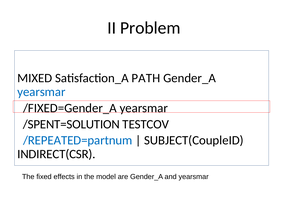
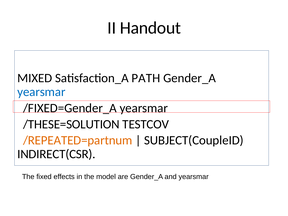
Problem: Problem -> Handout
/SPENT=SOLUTION: /SPENT=SOLUTION -> /THESE=SOLUTION
/REPEATED=partnum colour: blue -> orange
